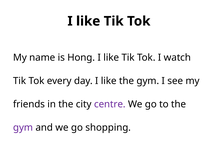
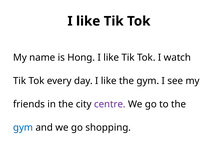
gym at (23, 127) colour: purple -> blue
